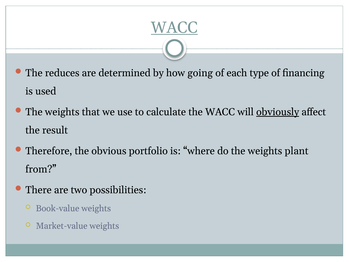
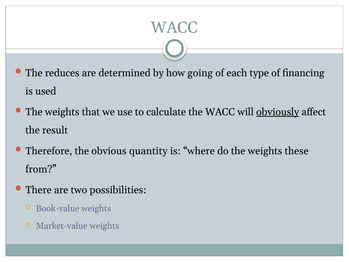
WACC at (174, 27) underline: present -> none
portfolio: portfolio -> quantity
plant: plant -> these
